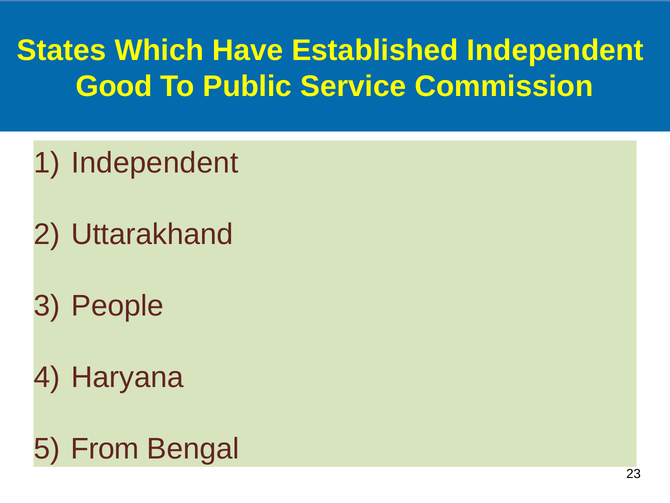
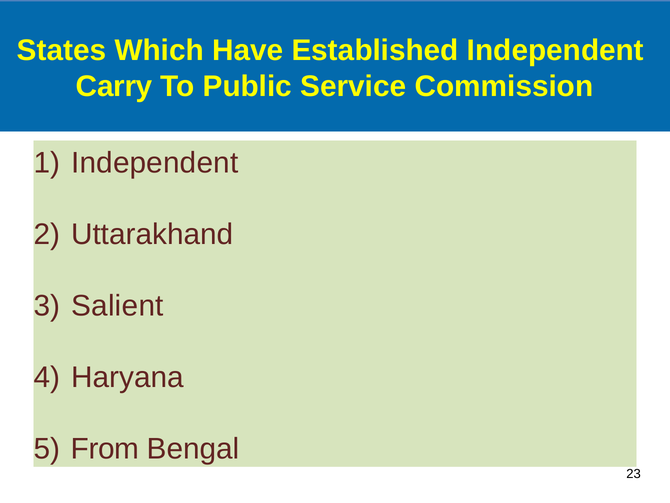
Good: Good -> Carry
People: People -> Salient
